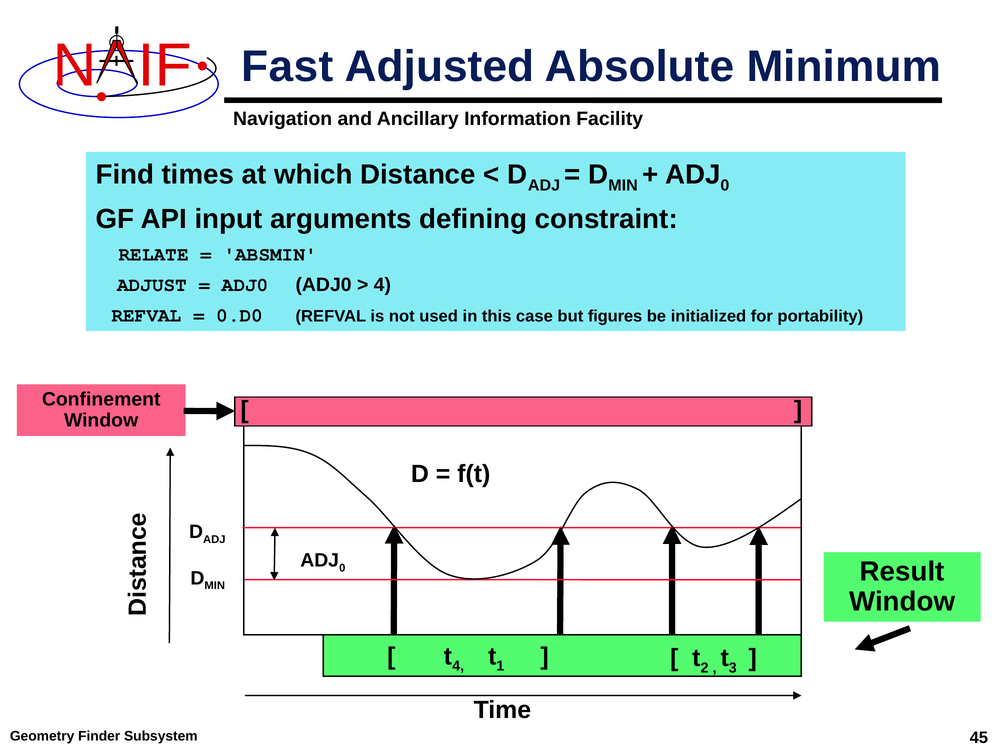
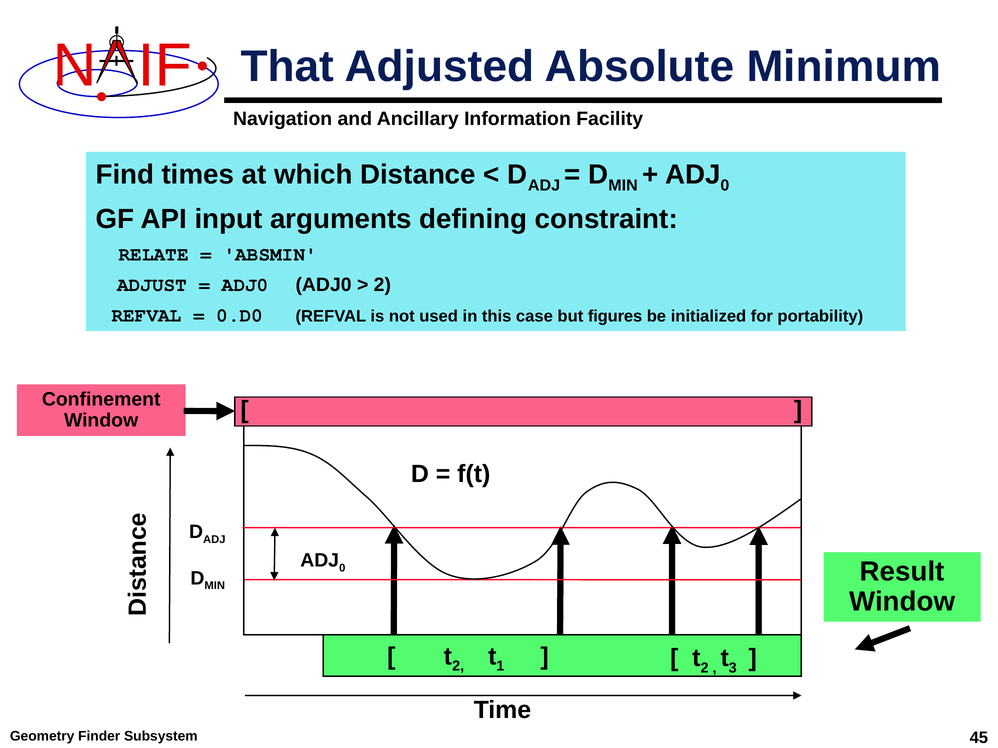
Fast: Fast -> That
4 at (382, 285): 4 -> 2
4 at (458, 667): 4 -> 2
